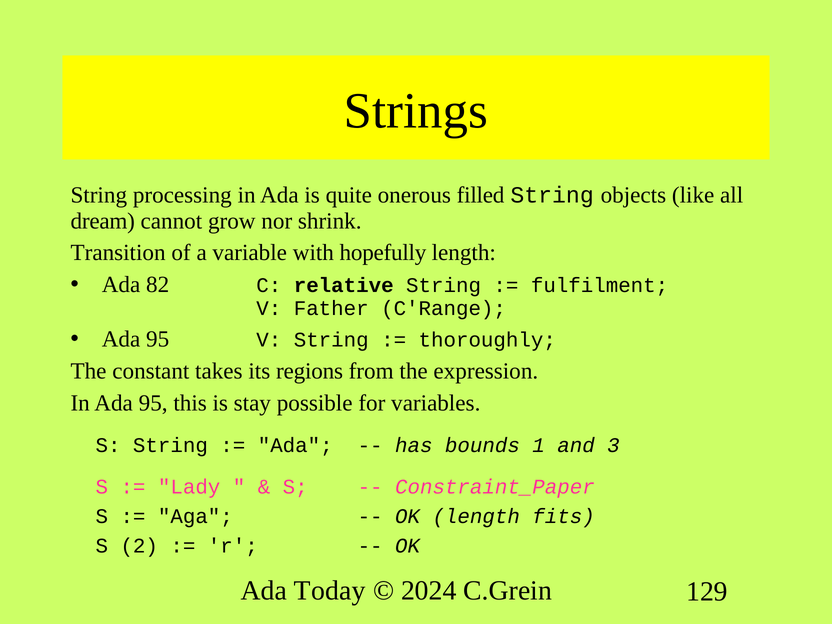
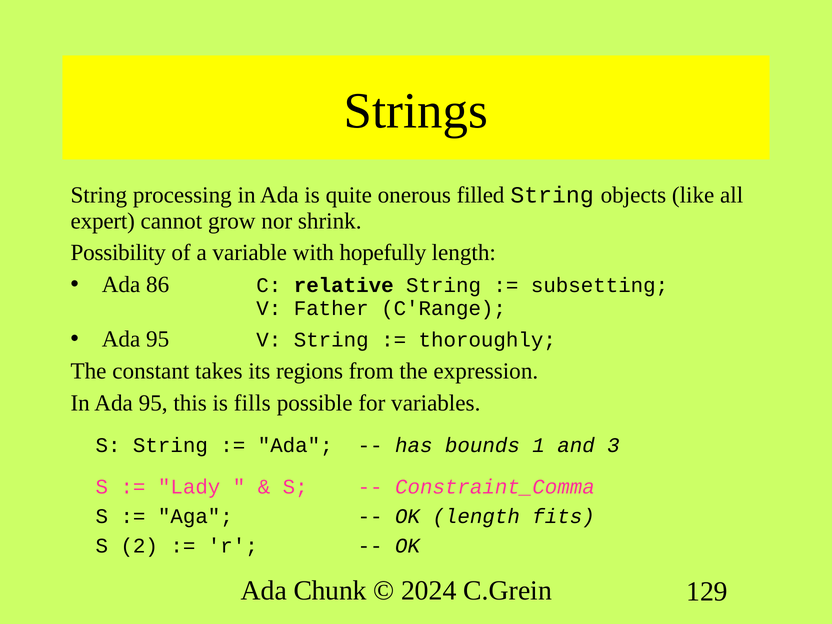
dream: dream -> expert
Transition: Transition -> Possibility
82: 82 -> 86
fulfilment: fulfilment -> subsetting
stay: stay -> fills
Constraint_Paper: Constraint_Paper -> Constraint_Comma
Today: Today -> Chunk
